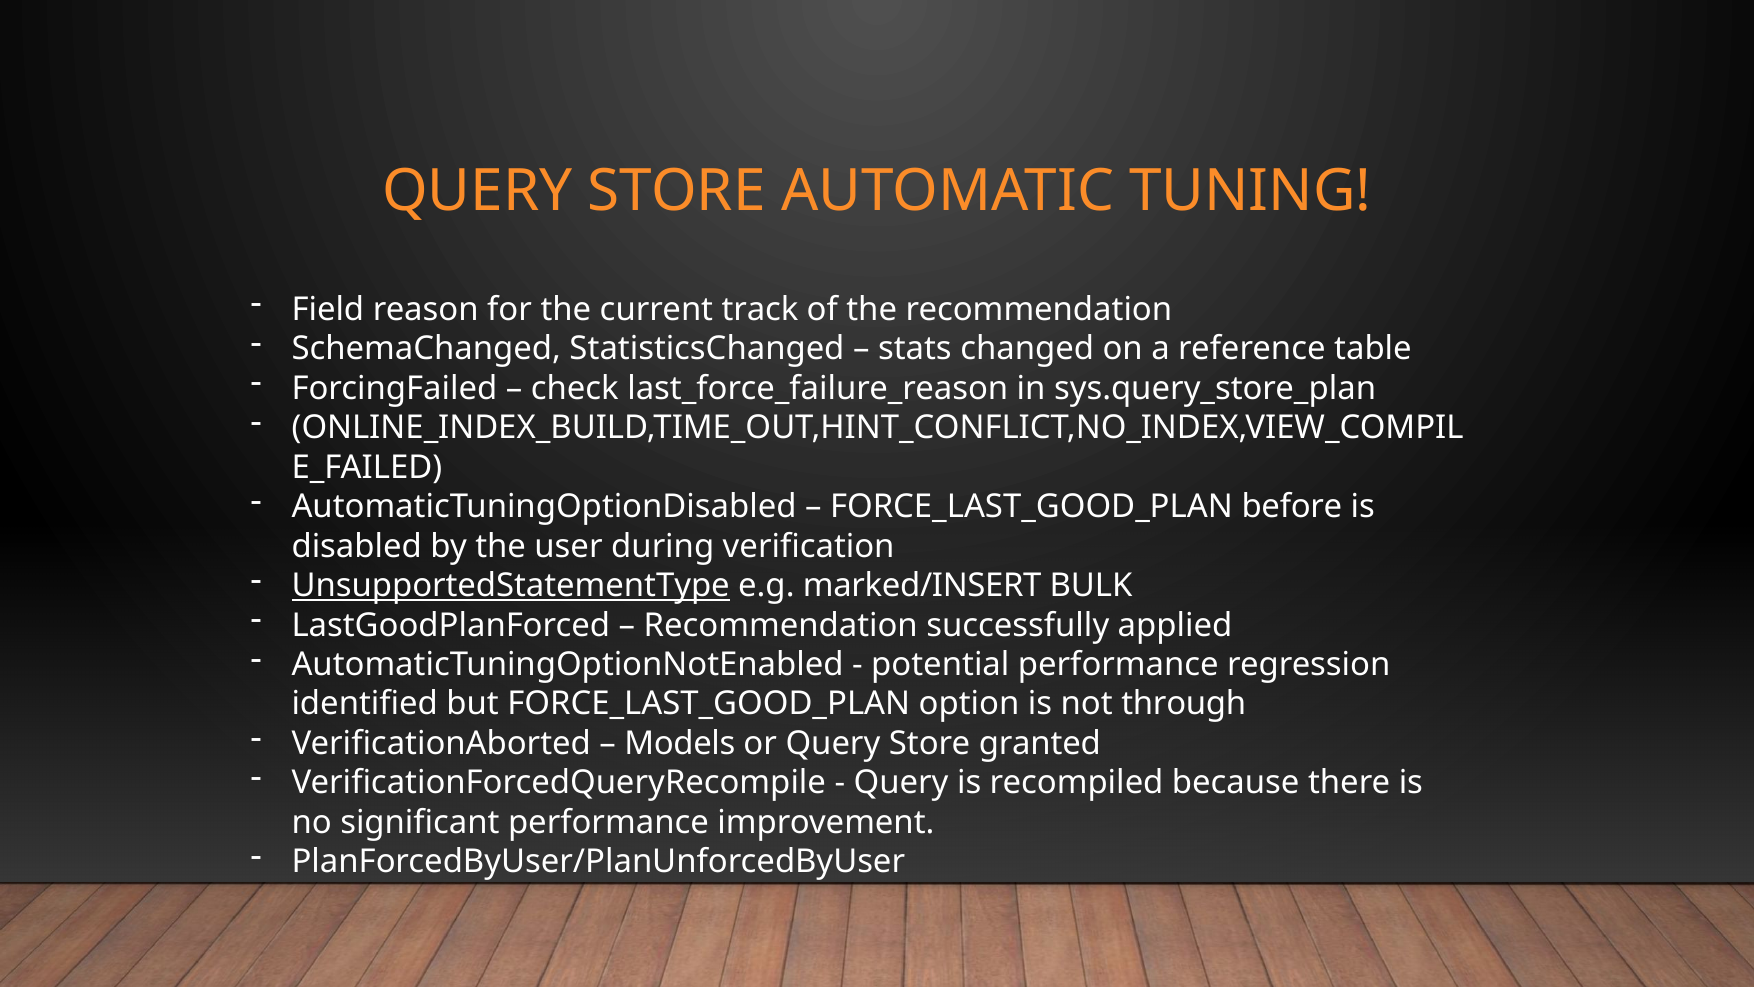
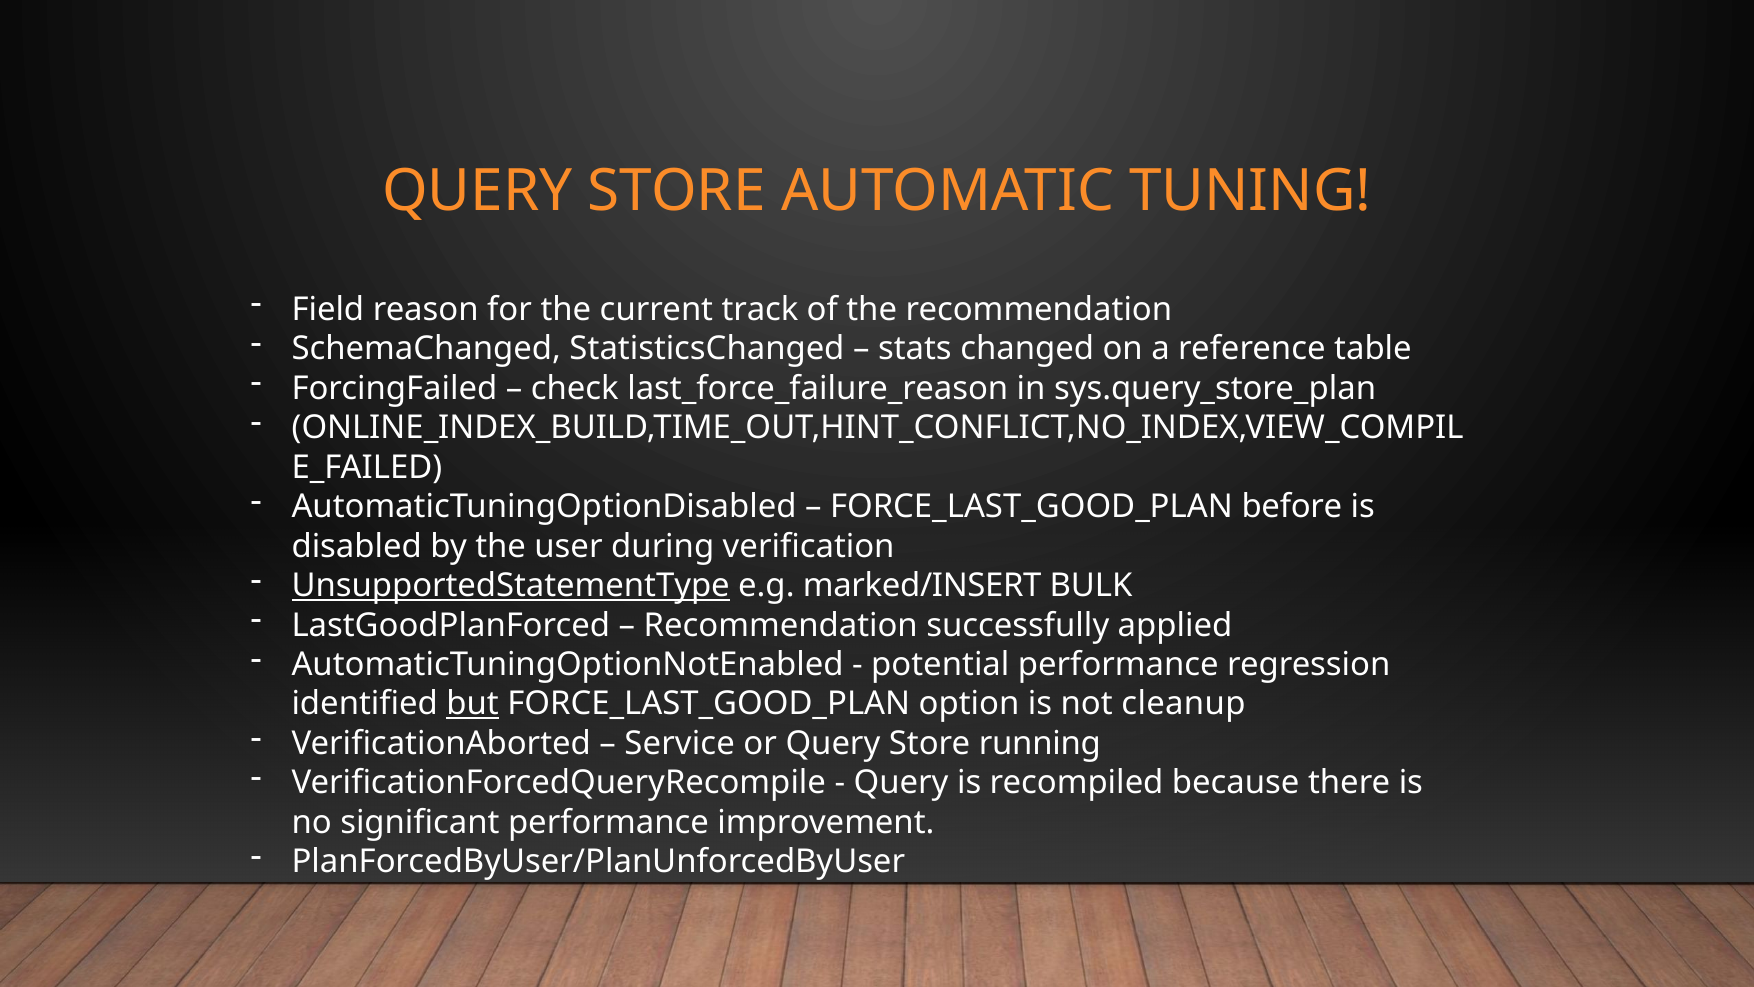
but underline: none -> present
through: through -> cleanup
Models: Models -> Service
granted: granted -> running
